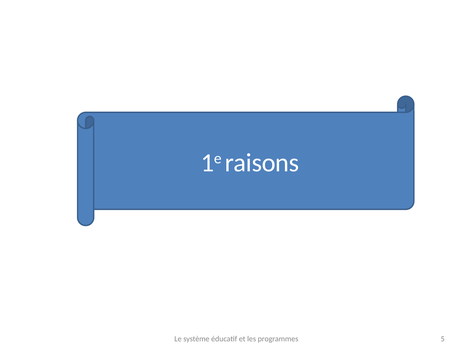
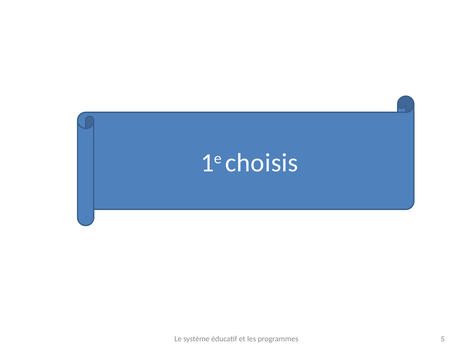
raisons: raisons -> choisis
